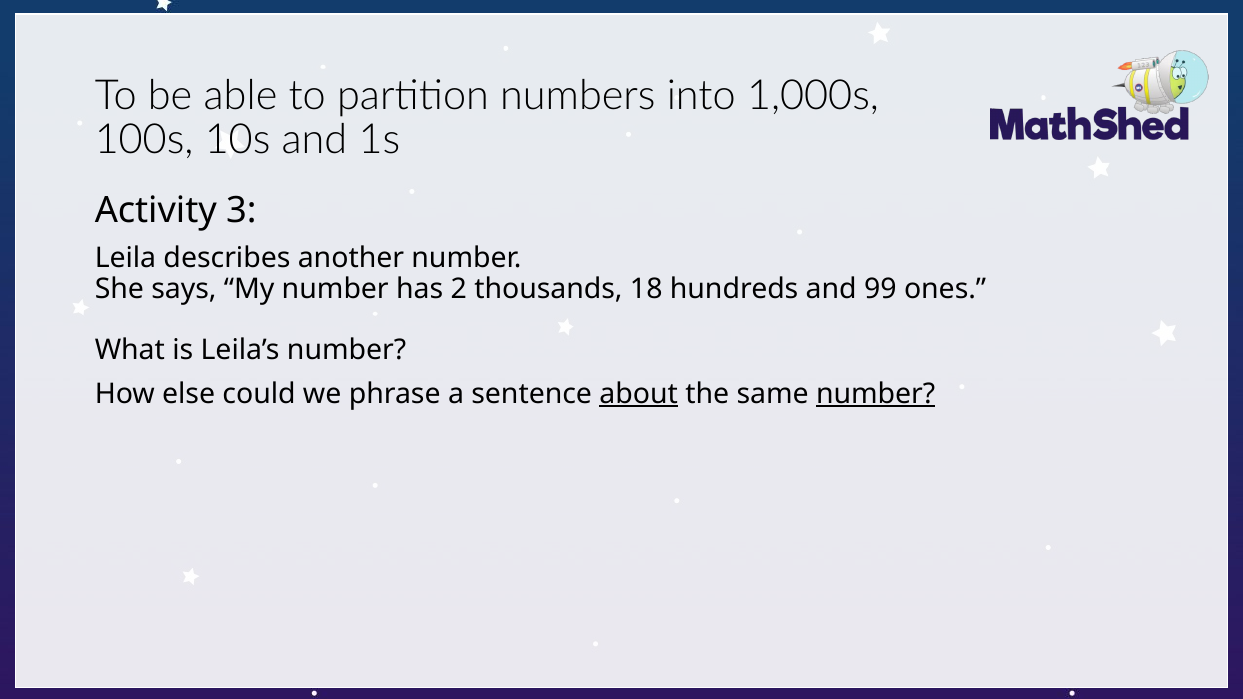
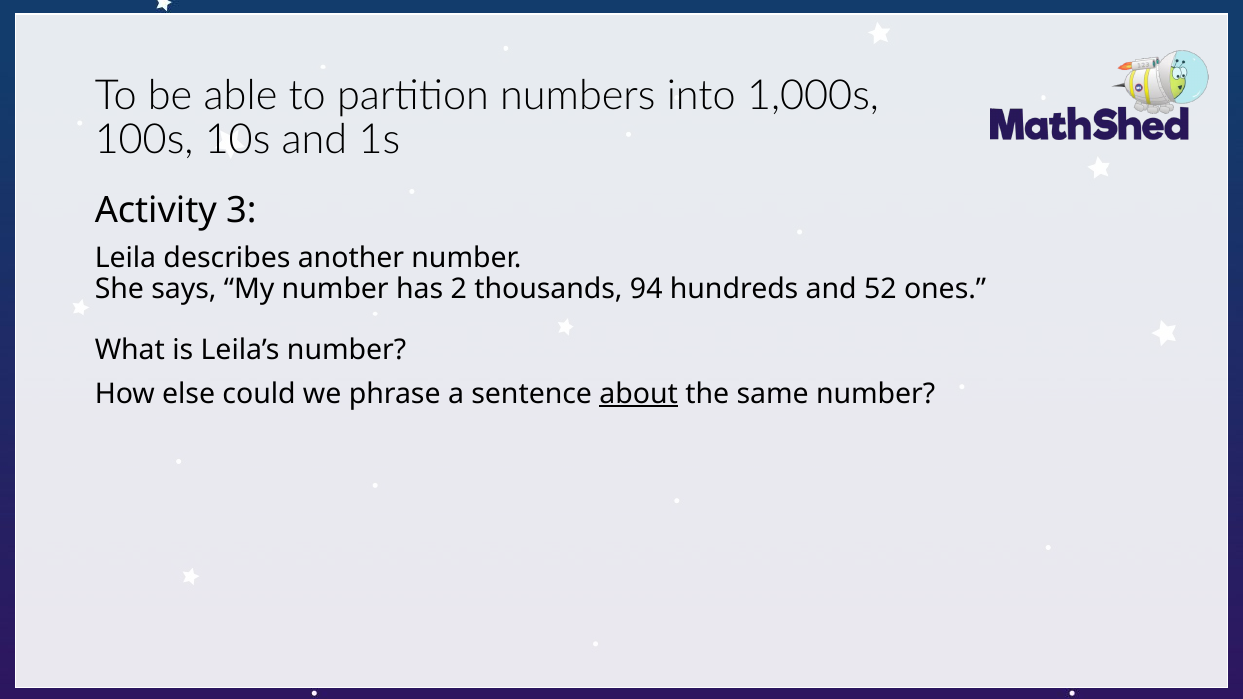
18: 18 -> 94
99: 99 -> 52
number at (876, 394) underline: present -> none
